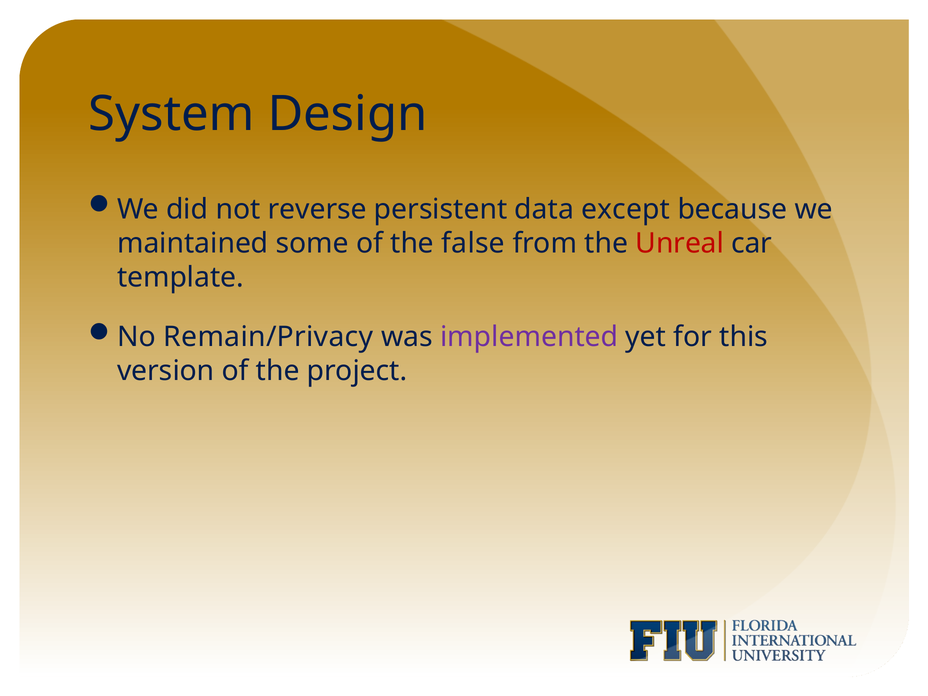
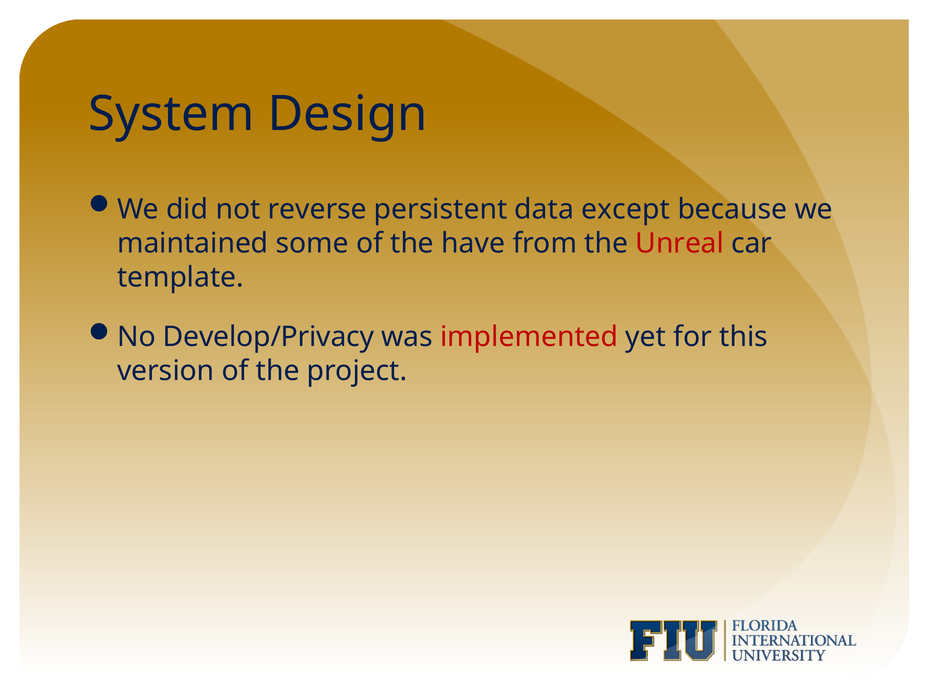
false: false -> have
Remain/Privacy: Remain/Privacy -> Develop/Privacy
implemented colour: purple -> red
